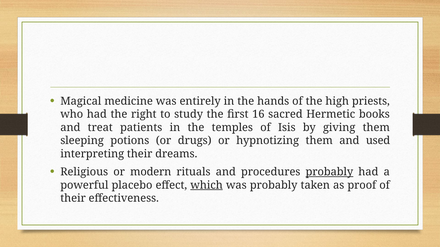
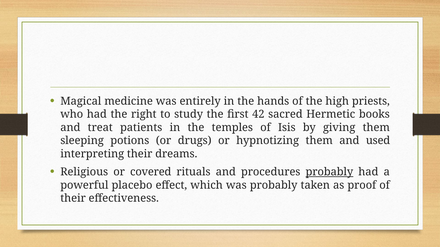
16: 16 -> 42
modern: modern -> covered
which underline: present -> none
